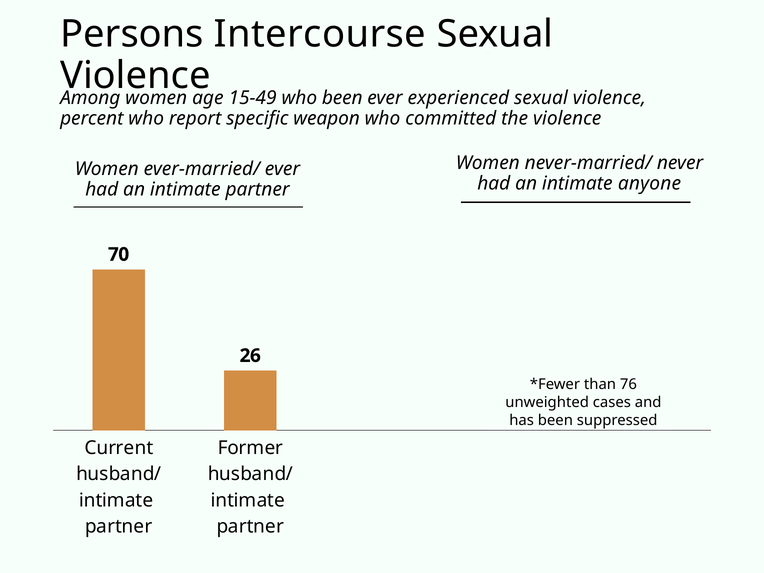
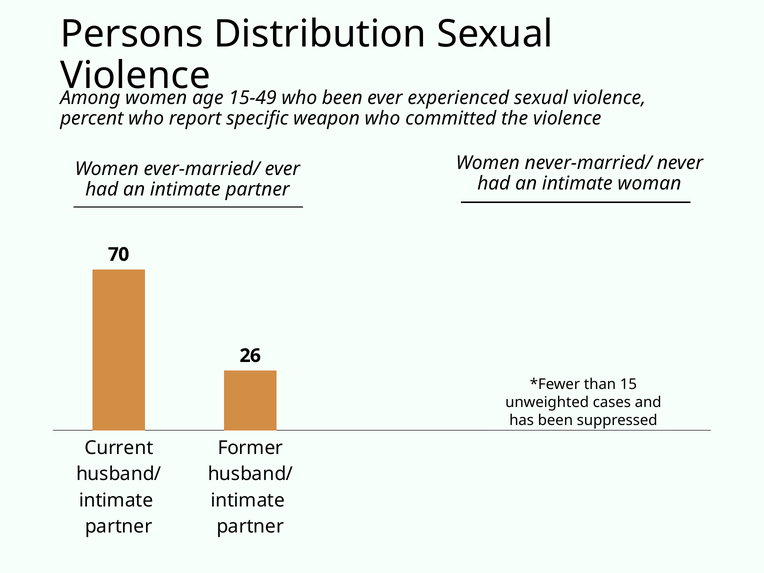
Intercourse: Intercourse -> Distribution
anyone: anyone -> woman
76: 76 -> 15
